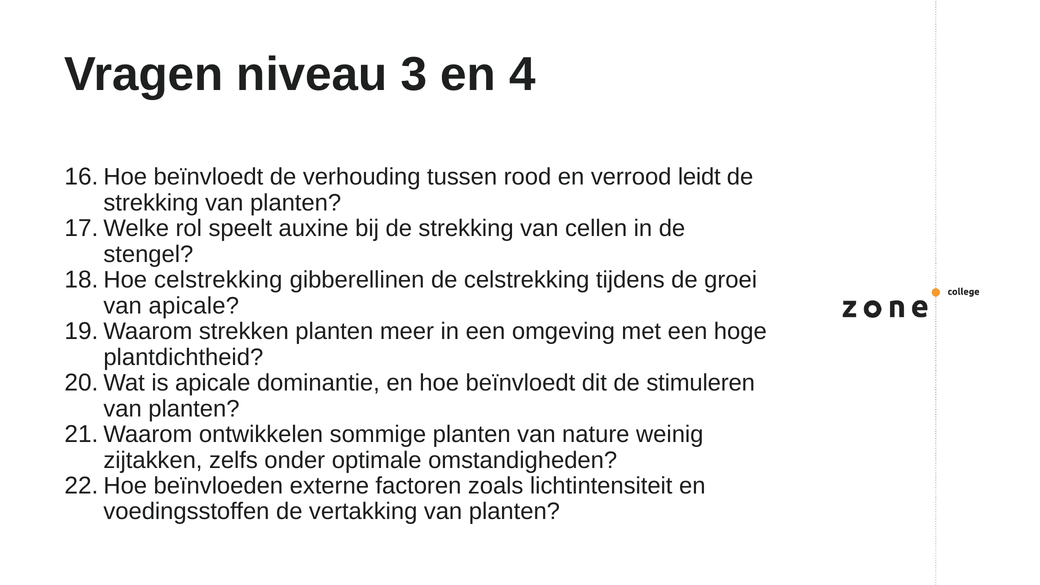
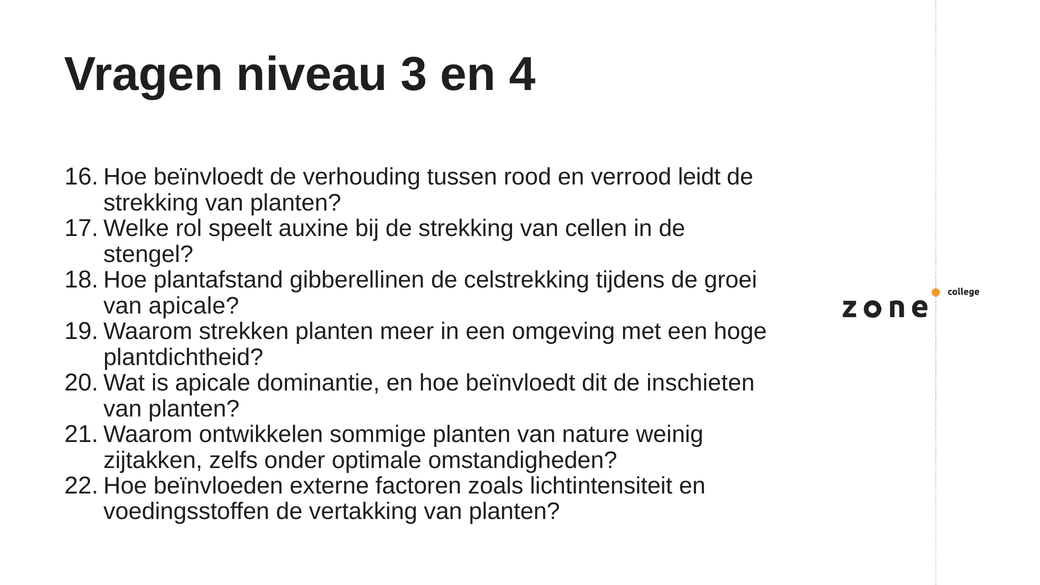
celstrekking at (218, 280): celstrekking -> plantafstand
stimuleren: stimuleren -> inschieten
